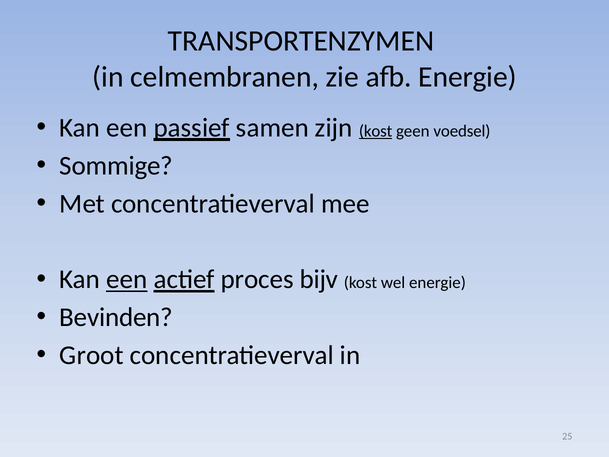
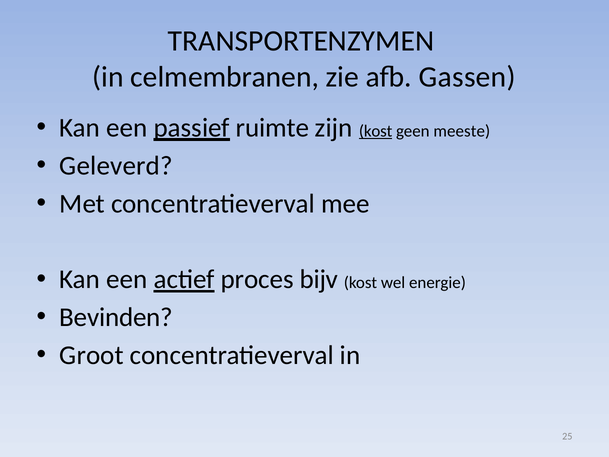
afb Energie: Energie -> Gassen
samen: samen -> ruimte
voedsel: voedsel -> meeste
Sommige: Sommige -> Geleverd
een at (127, 279) underline: present -> none
